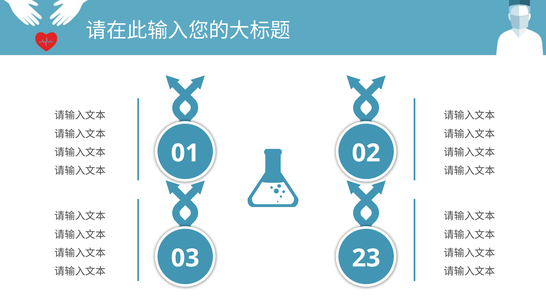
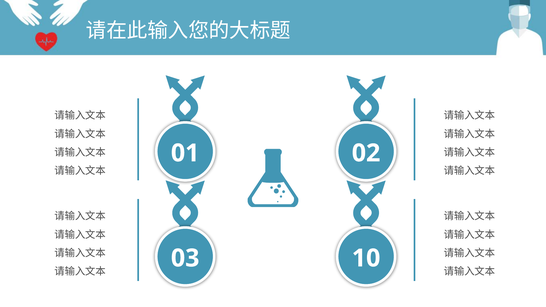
23: 23 -> 10
